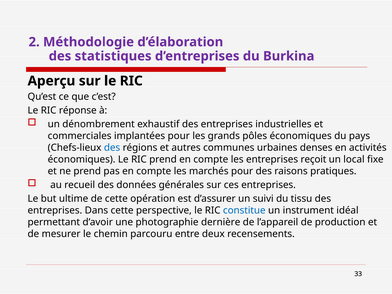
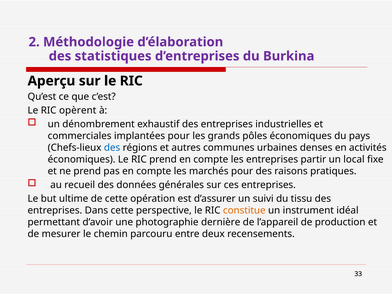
réponse: réponse -> opèrent
reçoit: reçoit -> partir
constitue colour: blue -> orange
